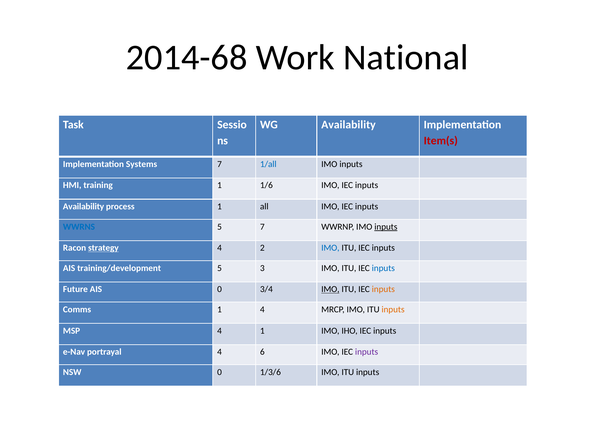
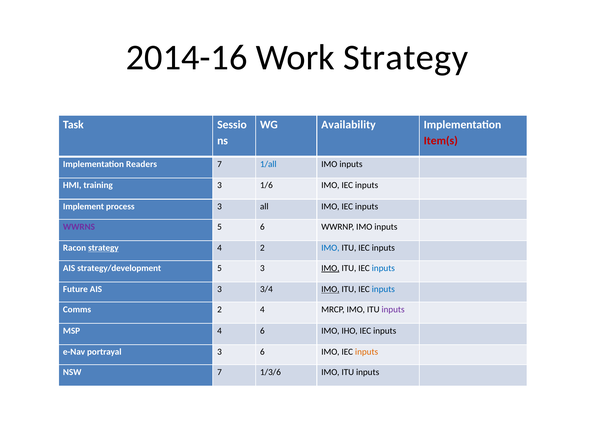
2014-68: 2014-68 -> 2014-16
Work National: National -> Strategy
Systems: Systems -> Readers
training 1: 1 -> 3
Availability at (84, 207): Availability -> Implement
process 1: 1 -> 3
WWRNS colour: blue -> purple
5 7: 7 -> 6
inputs at (386, 227) underline: present -> none
training/development: training/development -> strategy/development
IMO at (330, 268) underline: none -> present
AIS 0: 0 -> 3
inputs at (383, 289) colour: orange -> blue
Comms 1: 1 -> 2
inputs at (393, 310) colour: orange -> purple
4 1: 1 -> 6
portrayal 4: 4 -> 3
inputs at (367, 352) colour: purple -> orange
NSW 0: 0 -> 7
